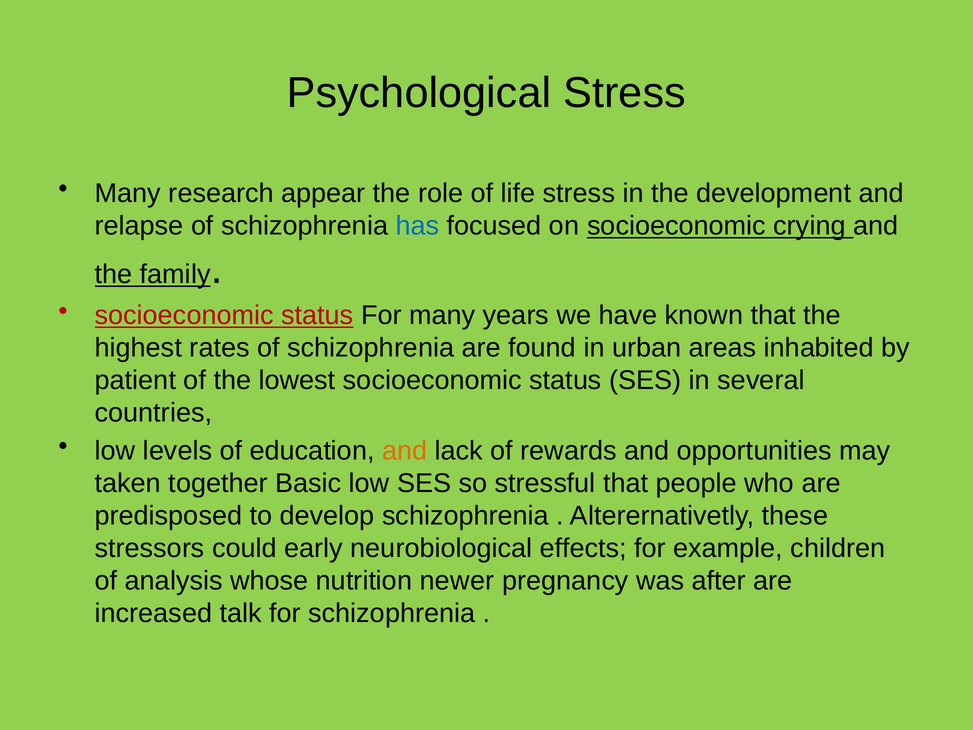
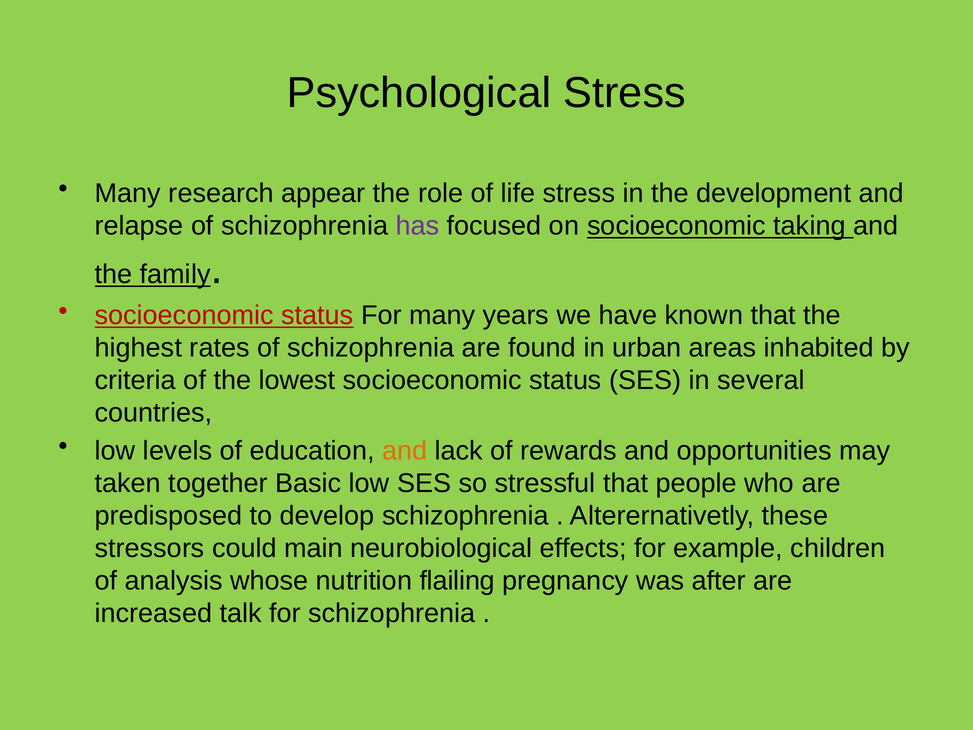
has colour: blue -> purple
crying: crying -> taking
patient: patient -> criteria
early: early -> main
newer: newer -> flailing
